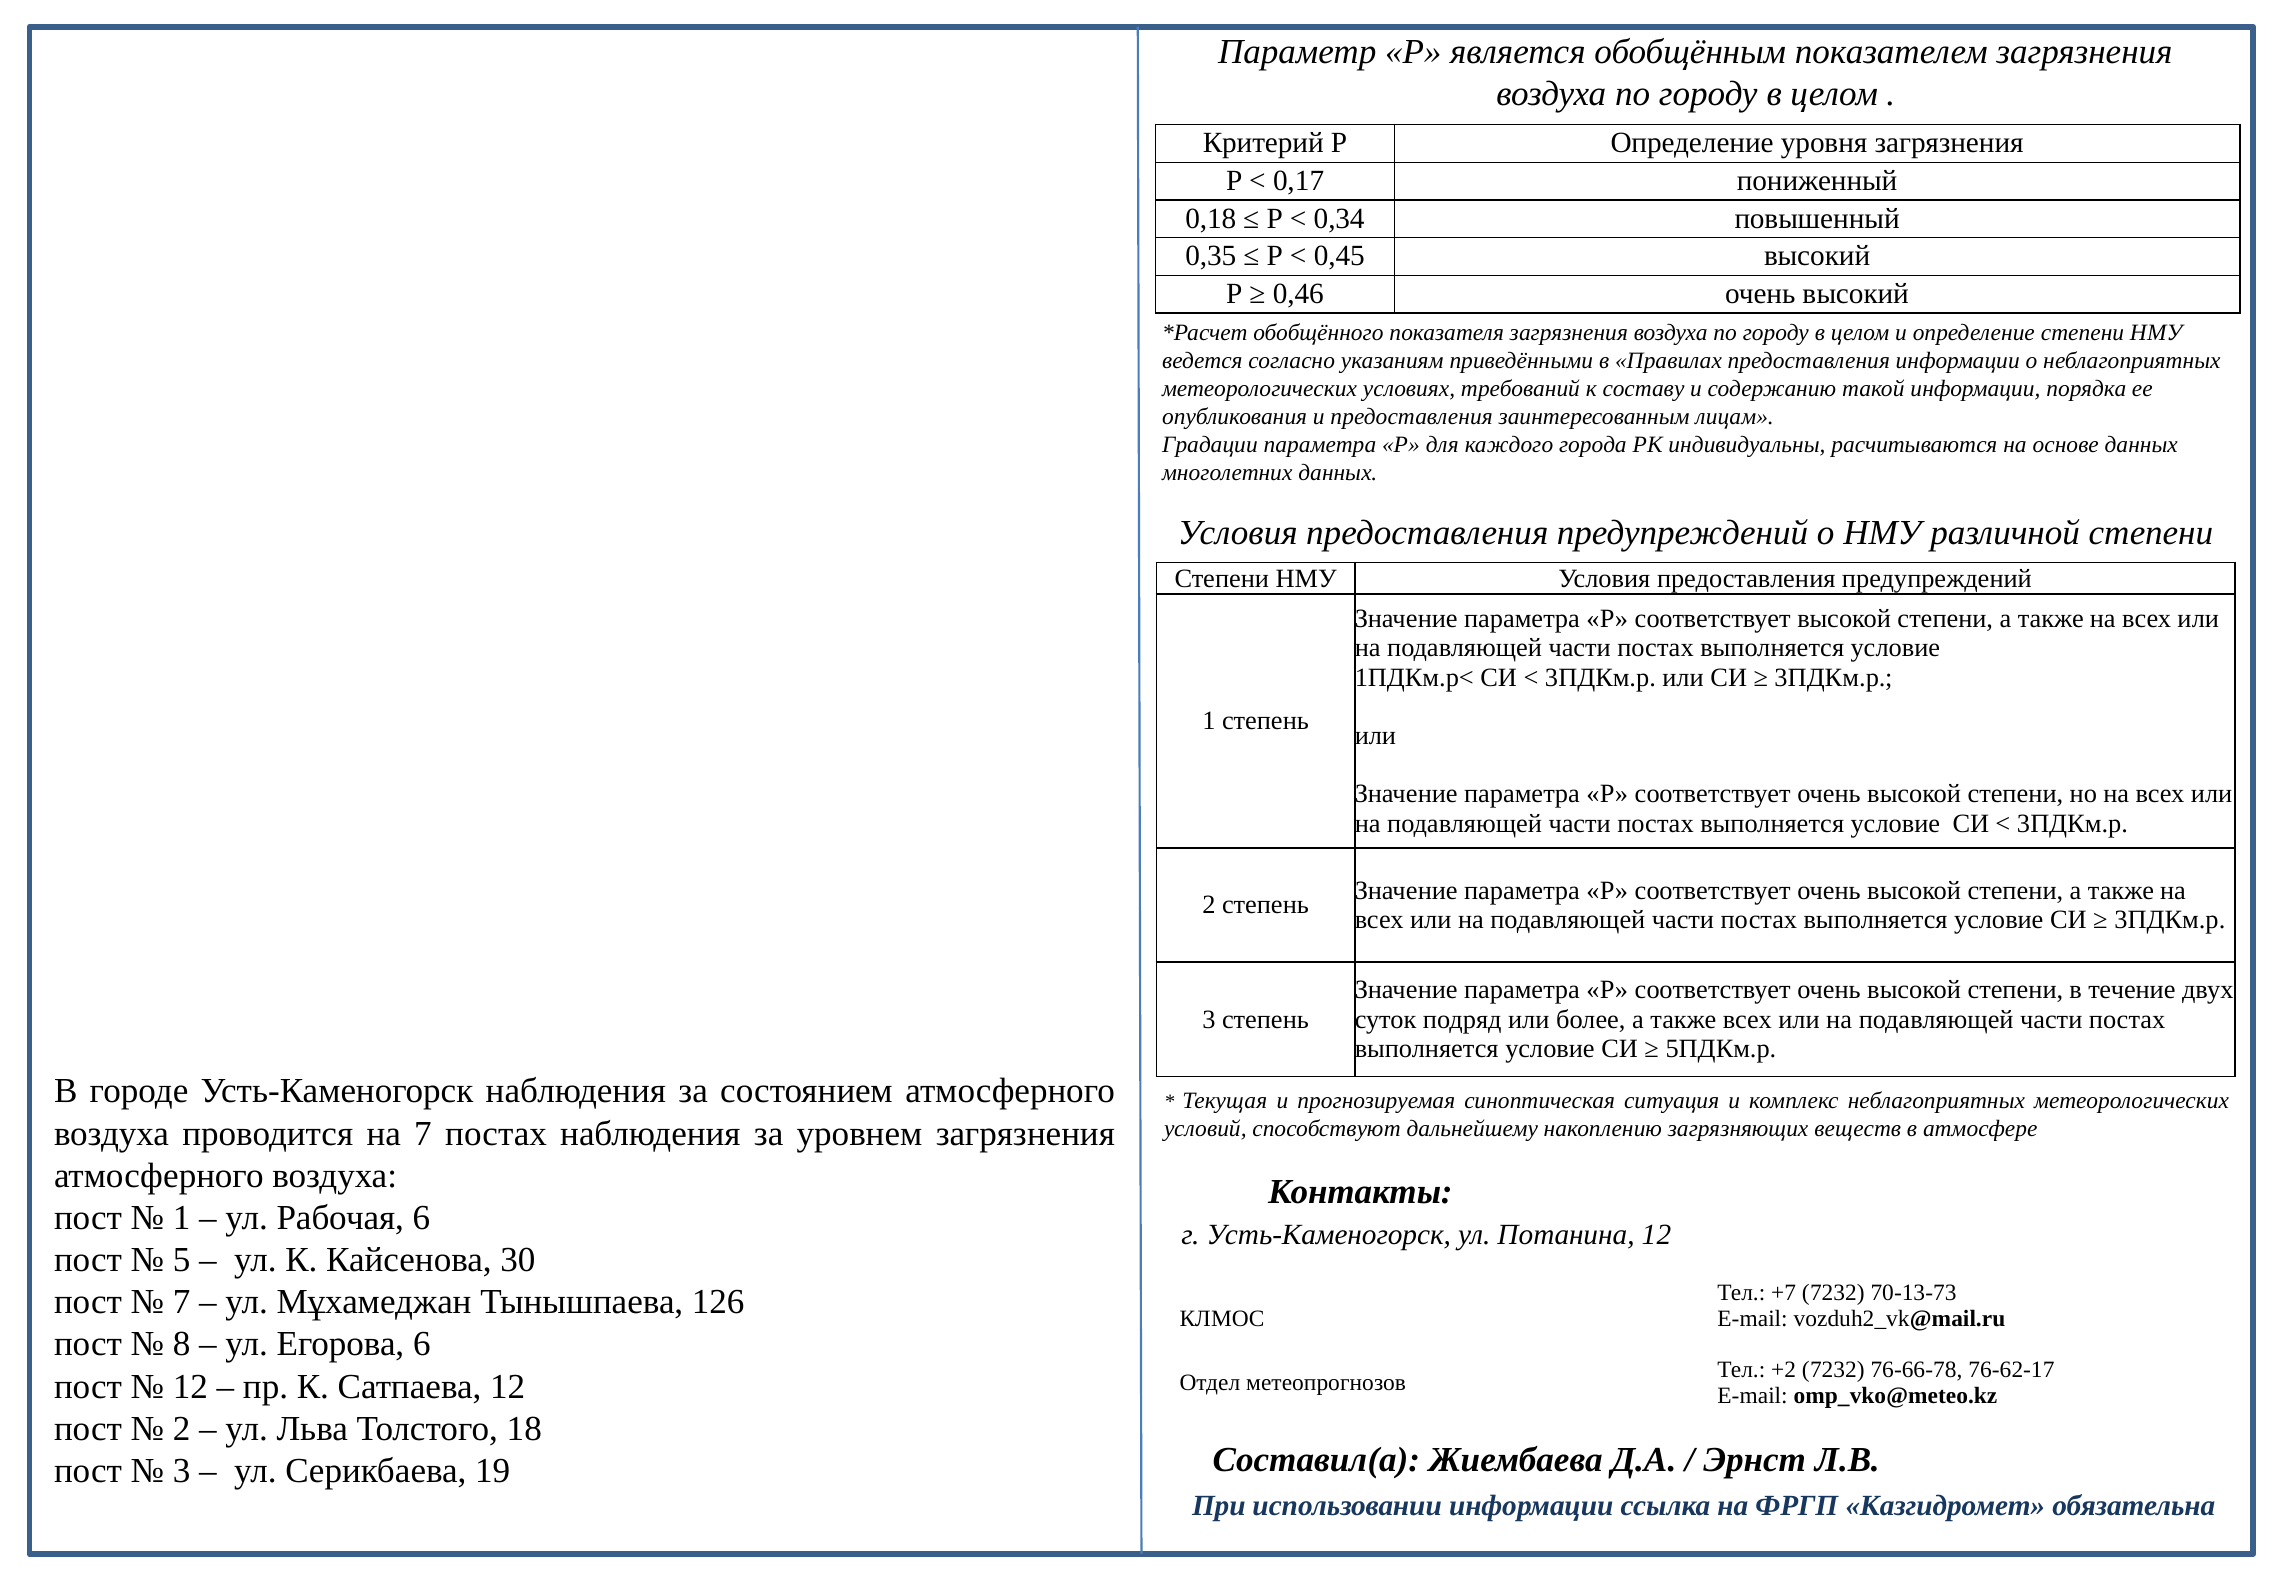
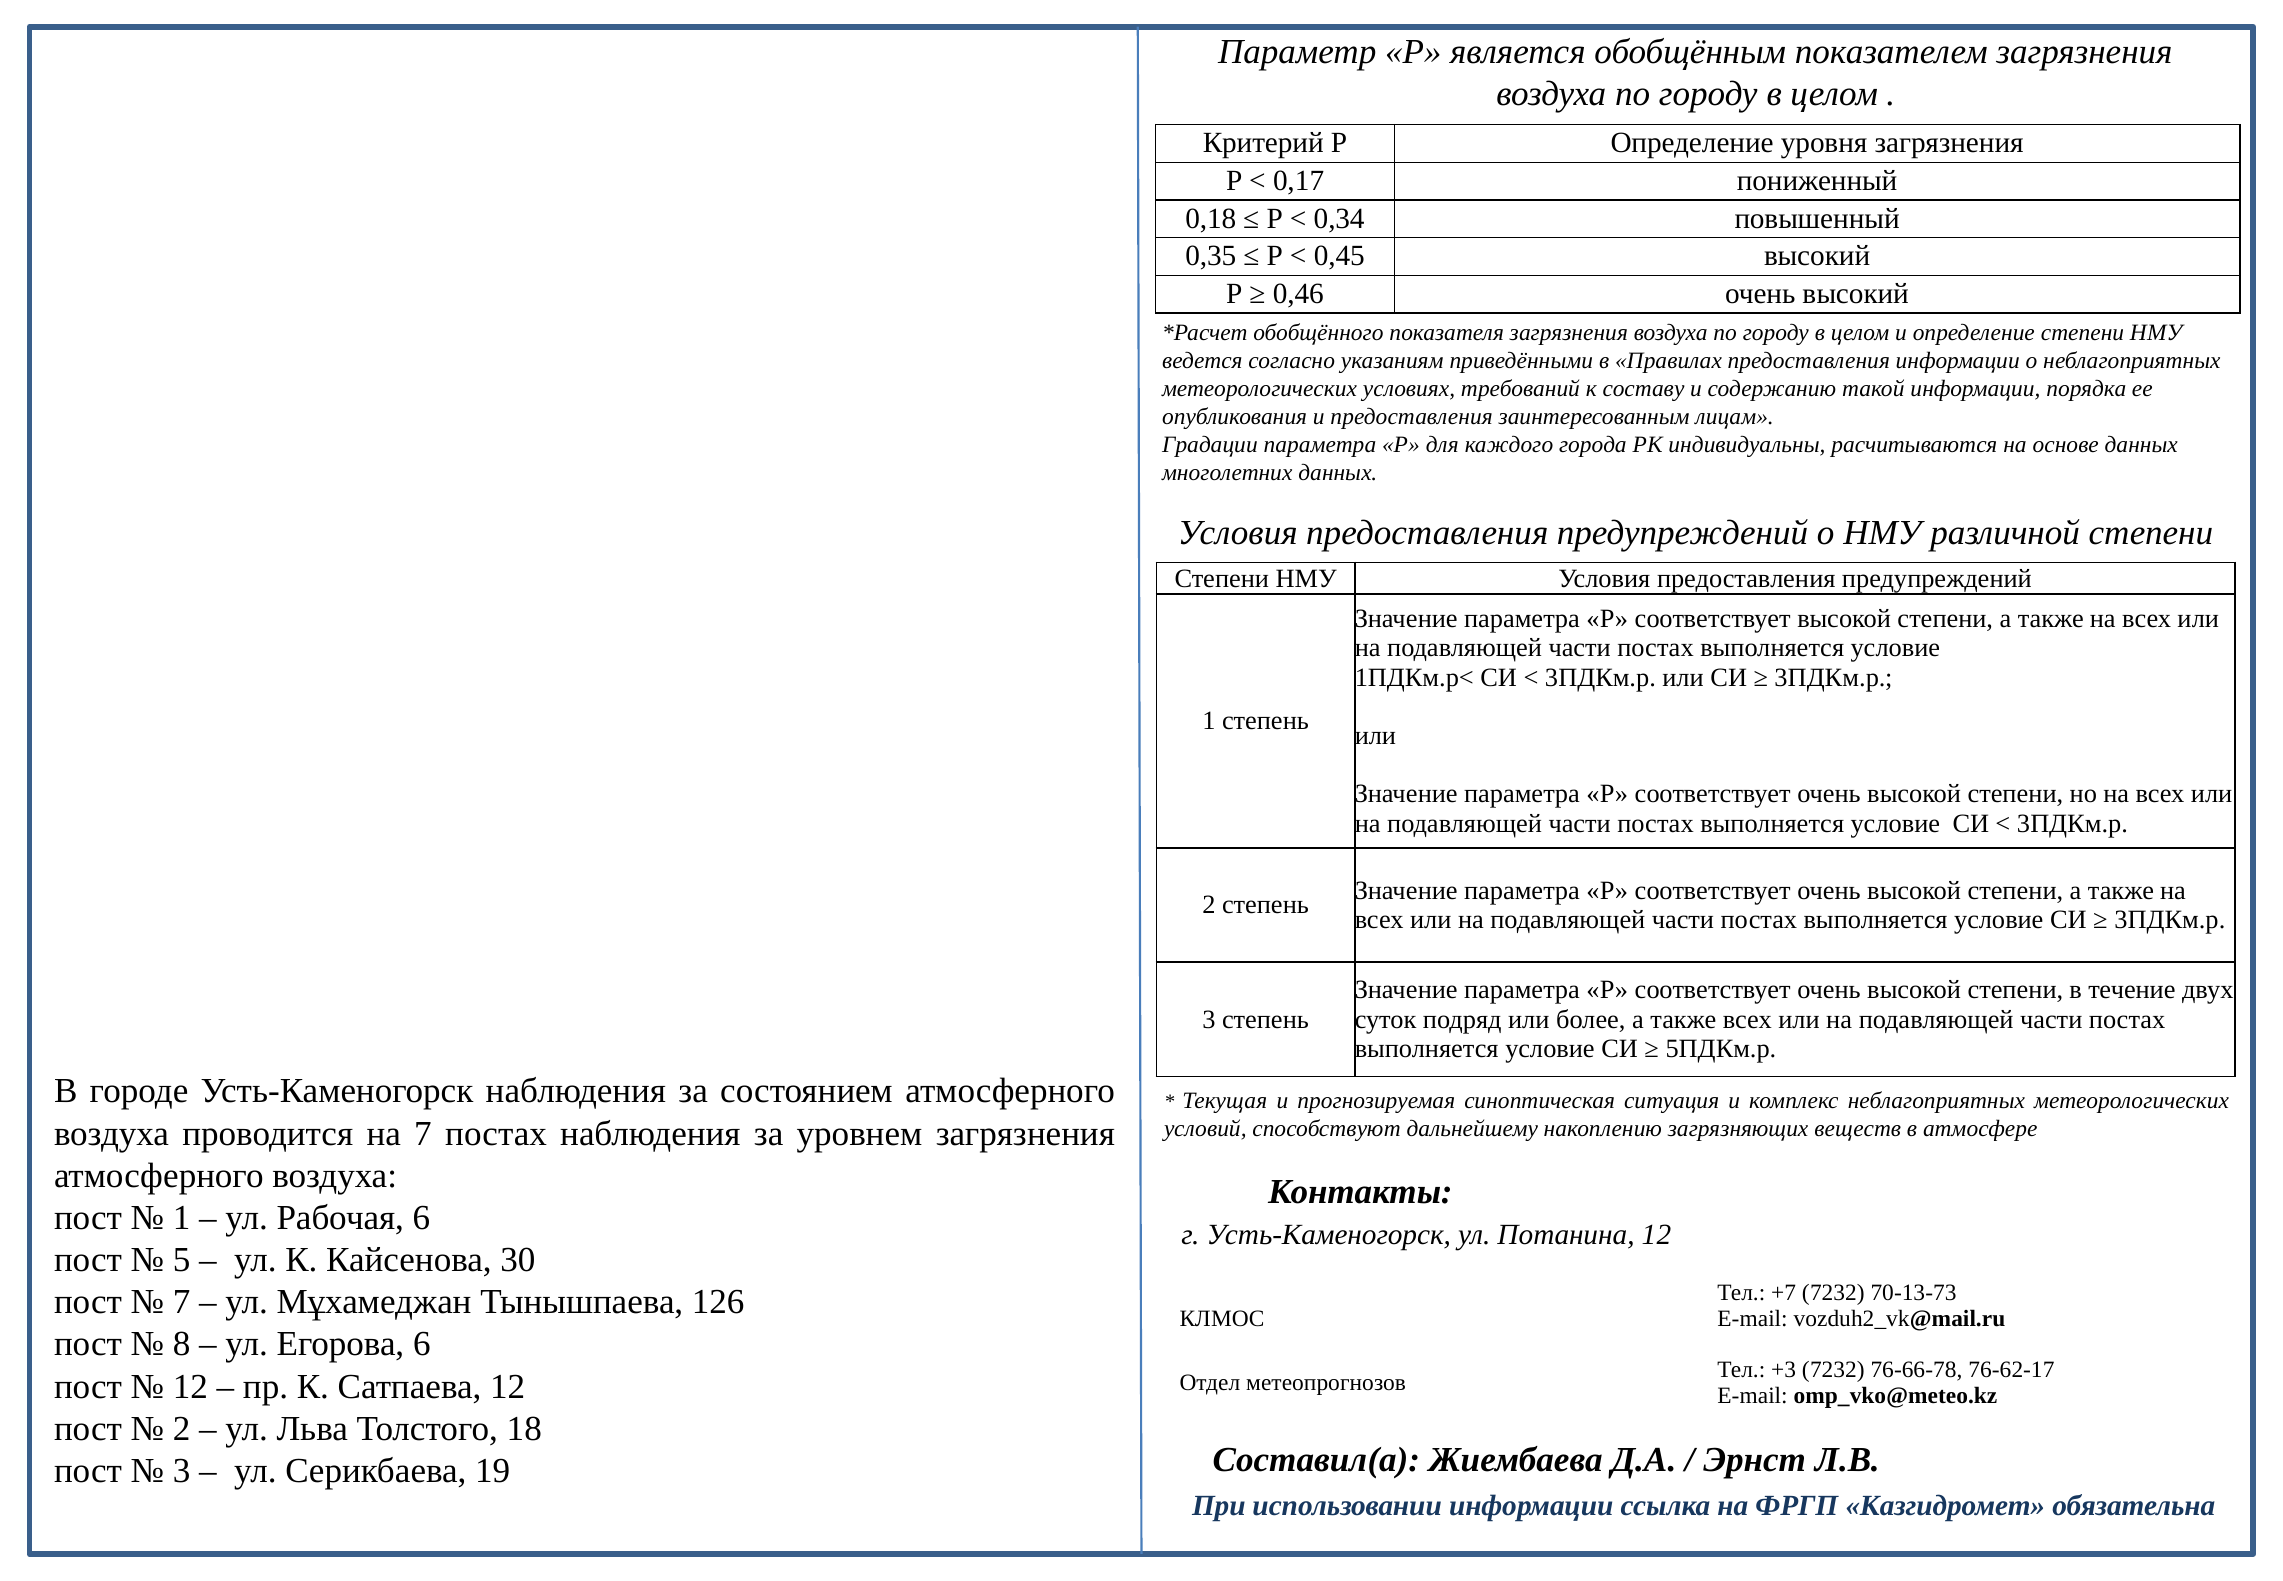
+2: +2 -> +3
